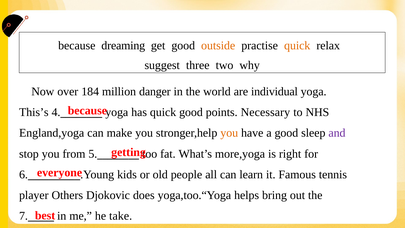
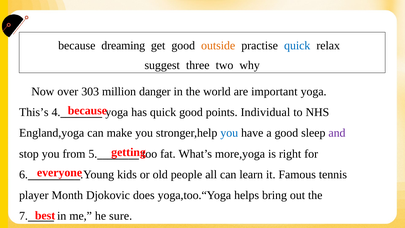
quick at (297, 46) colour: orange -> blue
184: 184 -> 303
individual: individual -> important
Necessary: Necessary -> Individual
you at (229, 133) colour: orange -> blue
Others: Others -> Month
take: take -> sure
